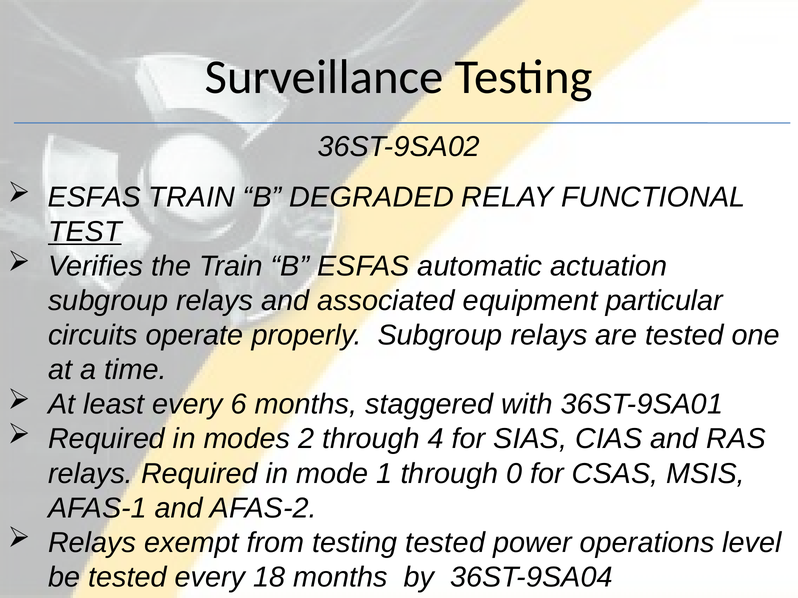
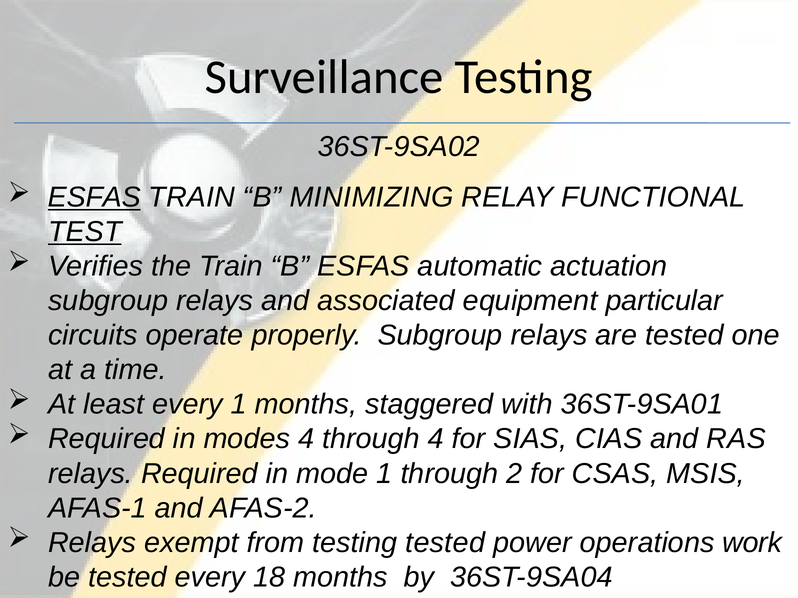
ESFAS at (94, 197) underline: none -> present
DEGRADED: DEGRADED -> MINIMIZING
every 6: 6 -> 1
modes 2: 2 -> 4
0: 0 -> 2
level: level -> work
